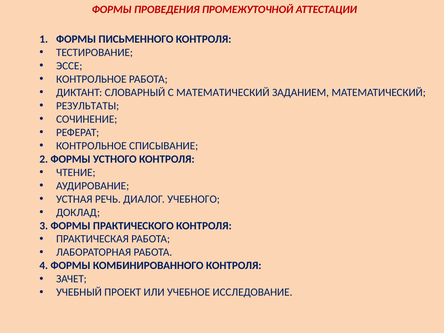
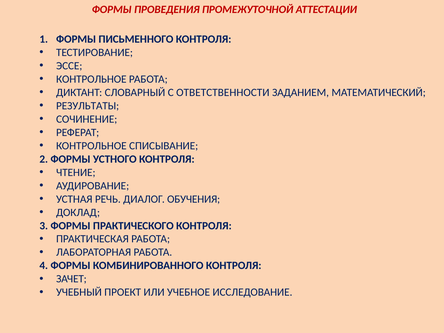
С МАТЕМАТИЧЕСКИЙ: МАТЕМАТИЧЕСКИЙ -> ОТВЕТСТВЕННОСТИ
УЧЕБНОГО: УЧЕБНОГО -> ОБУЧЕНИЯ
